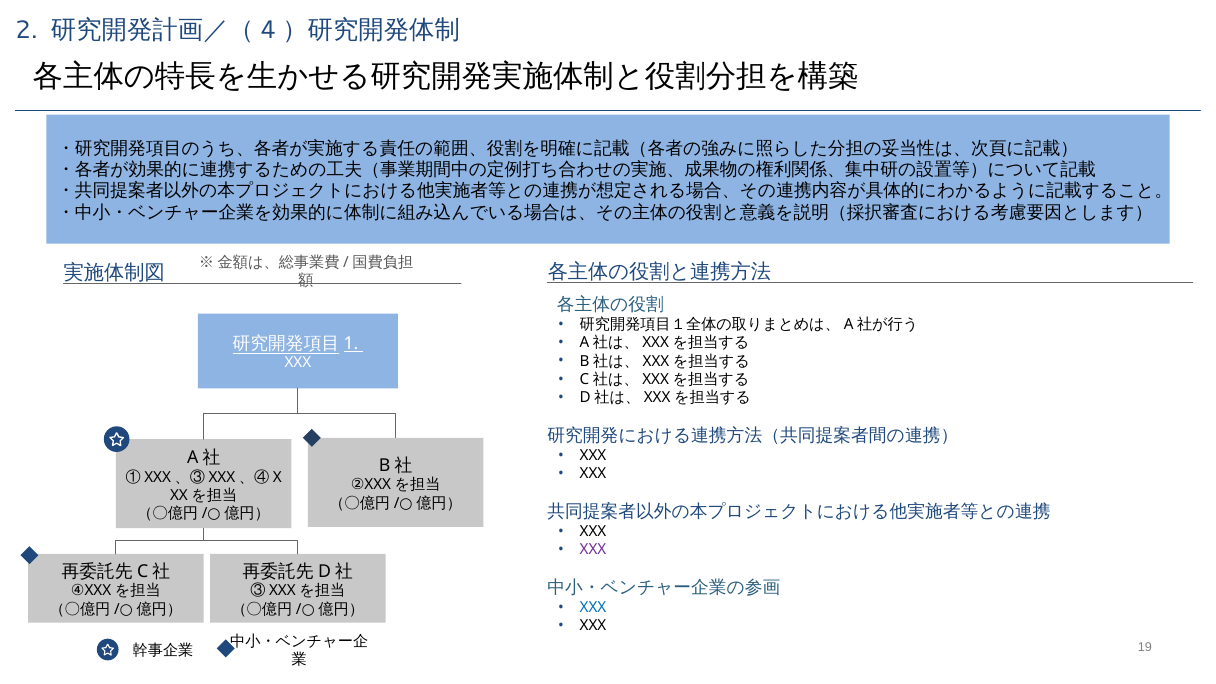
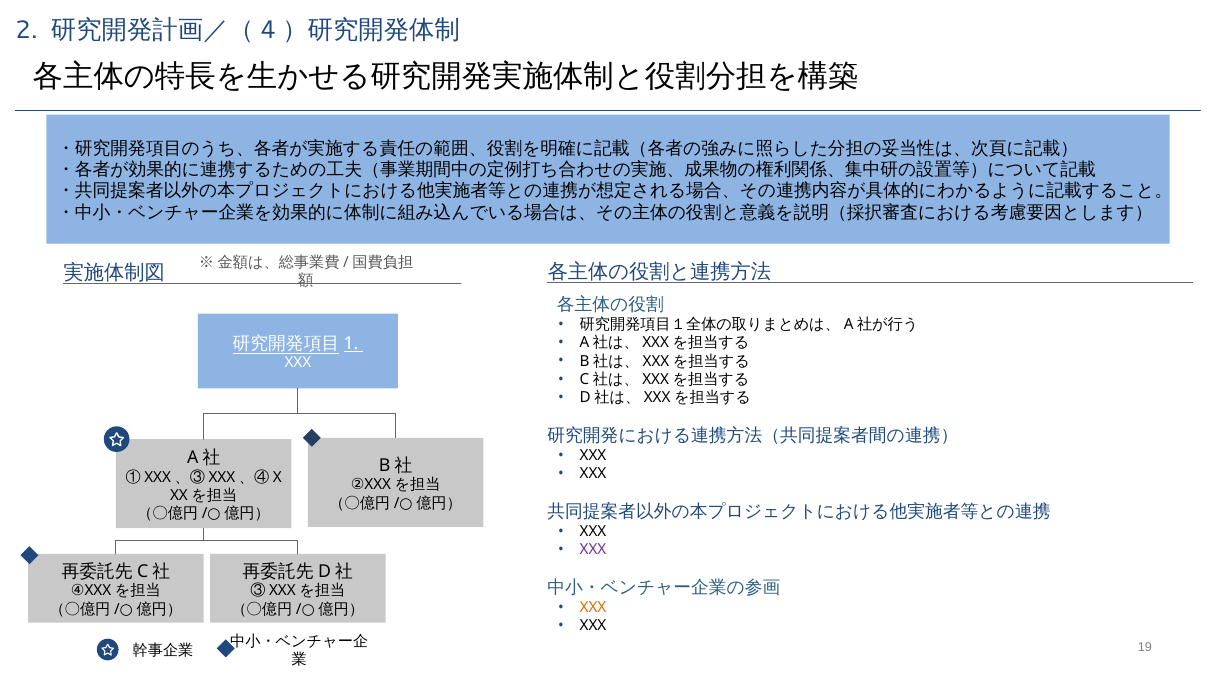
XXX at (593, 607) colour: blue -> orange
